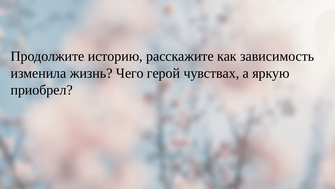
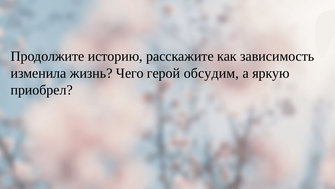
чувствах: чувствах -> обсудим
